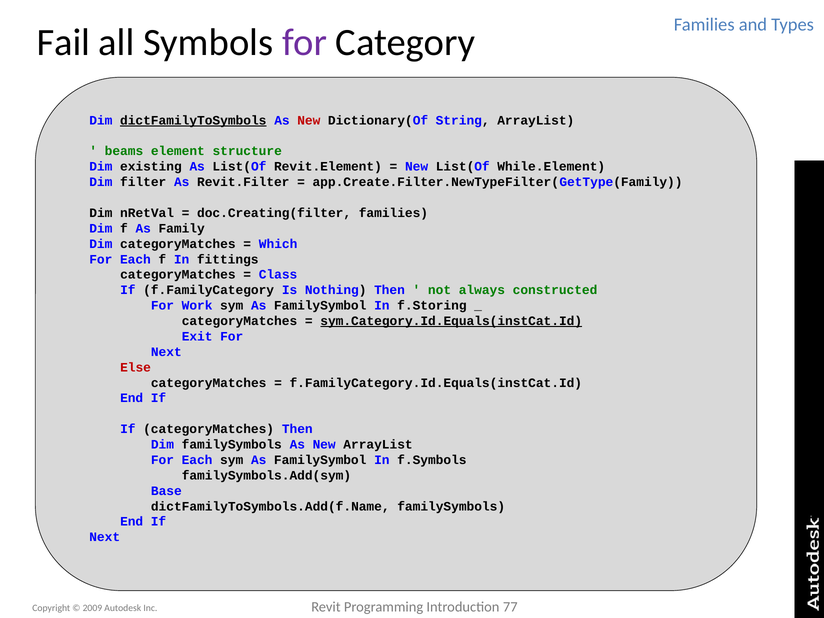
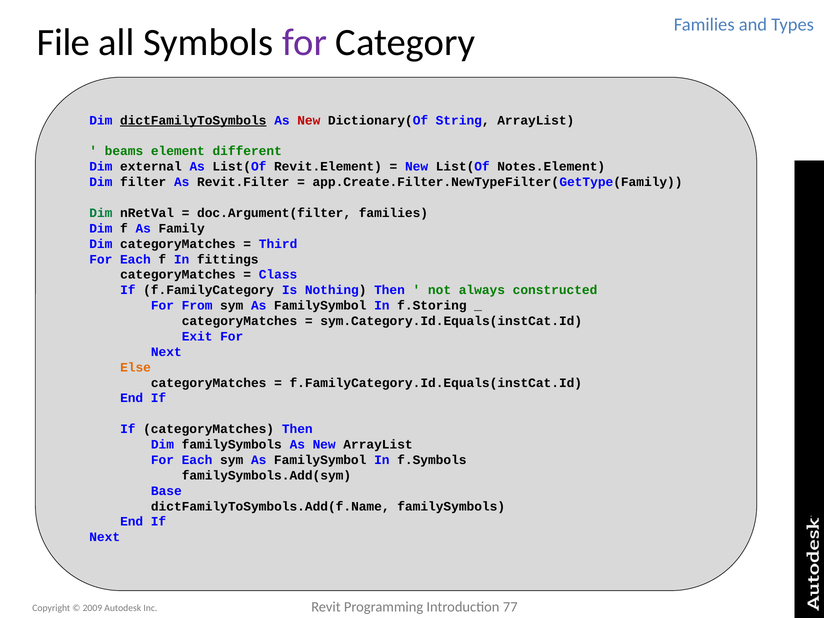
Fail: Fail -> File
structure: structure -> different
existing: existing -> external
While.Element: While.Element -> Notes.Element
Dim at (101, 213) colour: black -> green
doc.Creating(filter: doc.Creating(filter -> doc.Argument(filter
Which: Which -> Third
Work: Work -> From
sym.Category.Id.Equals(instCat.Id underline: present -> none
Else colour: red -> orange
